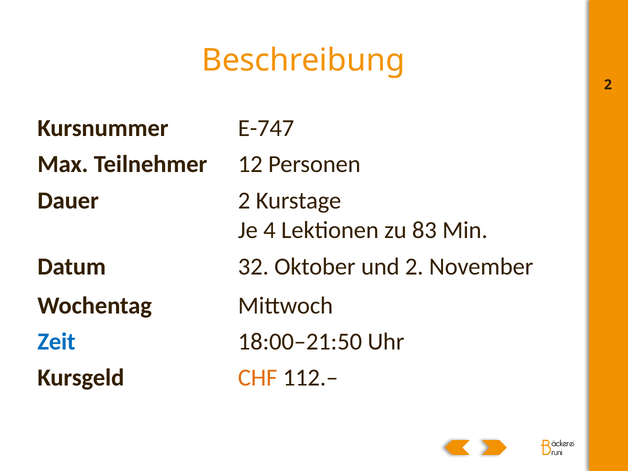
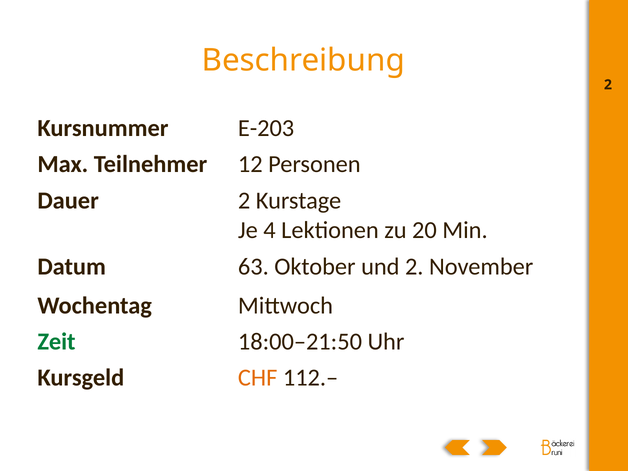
E-747: E-747 -> E-203
83: 83 -> 20
32: 32 -> 63
Zeit colour: blue -> green
